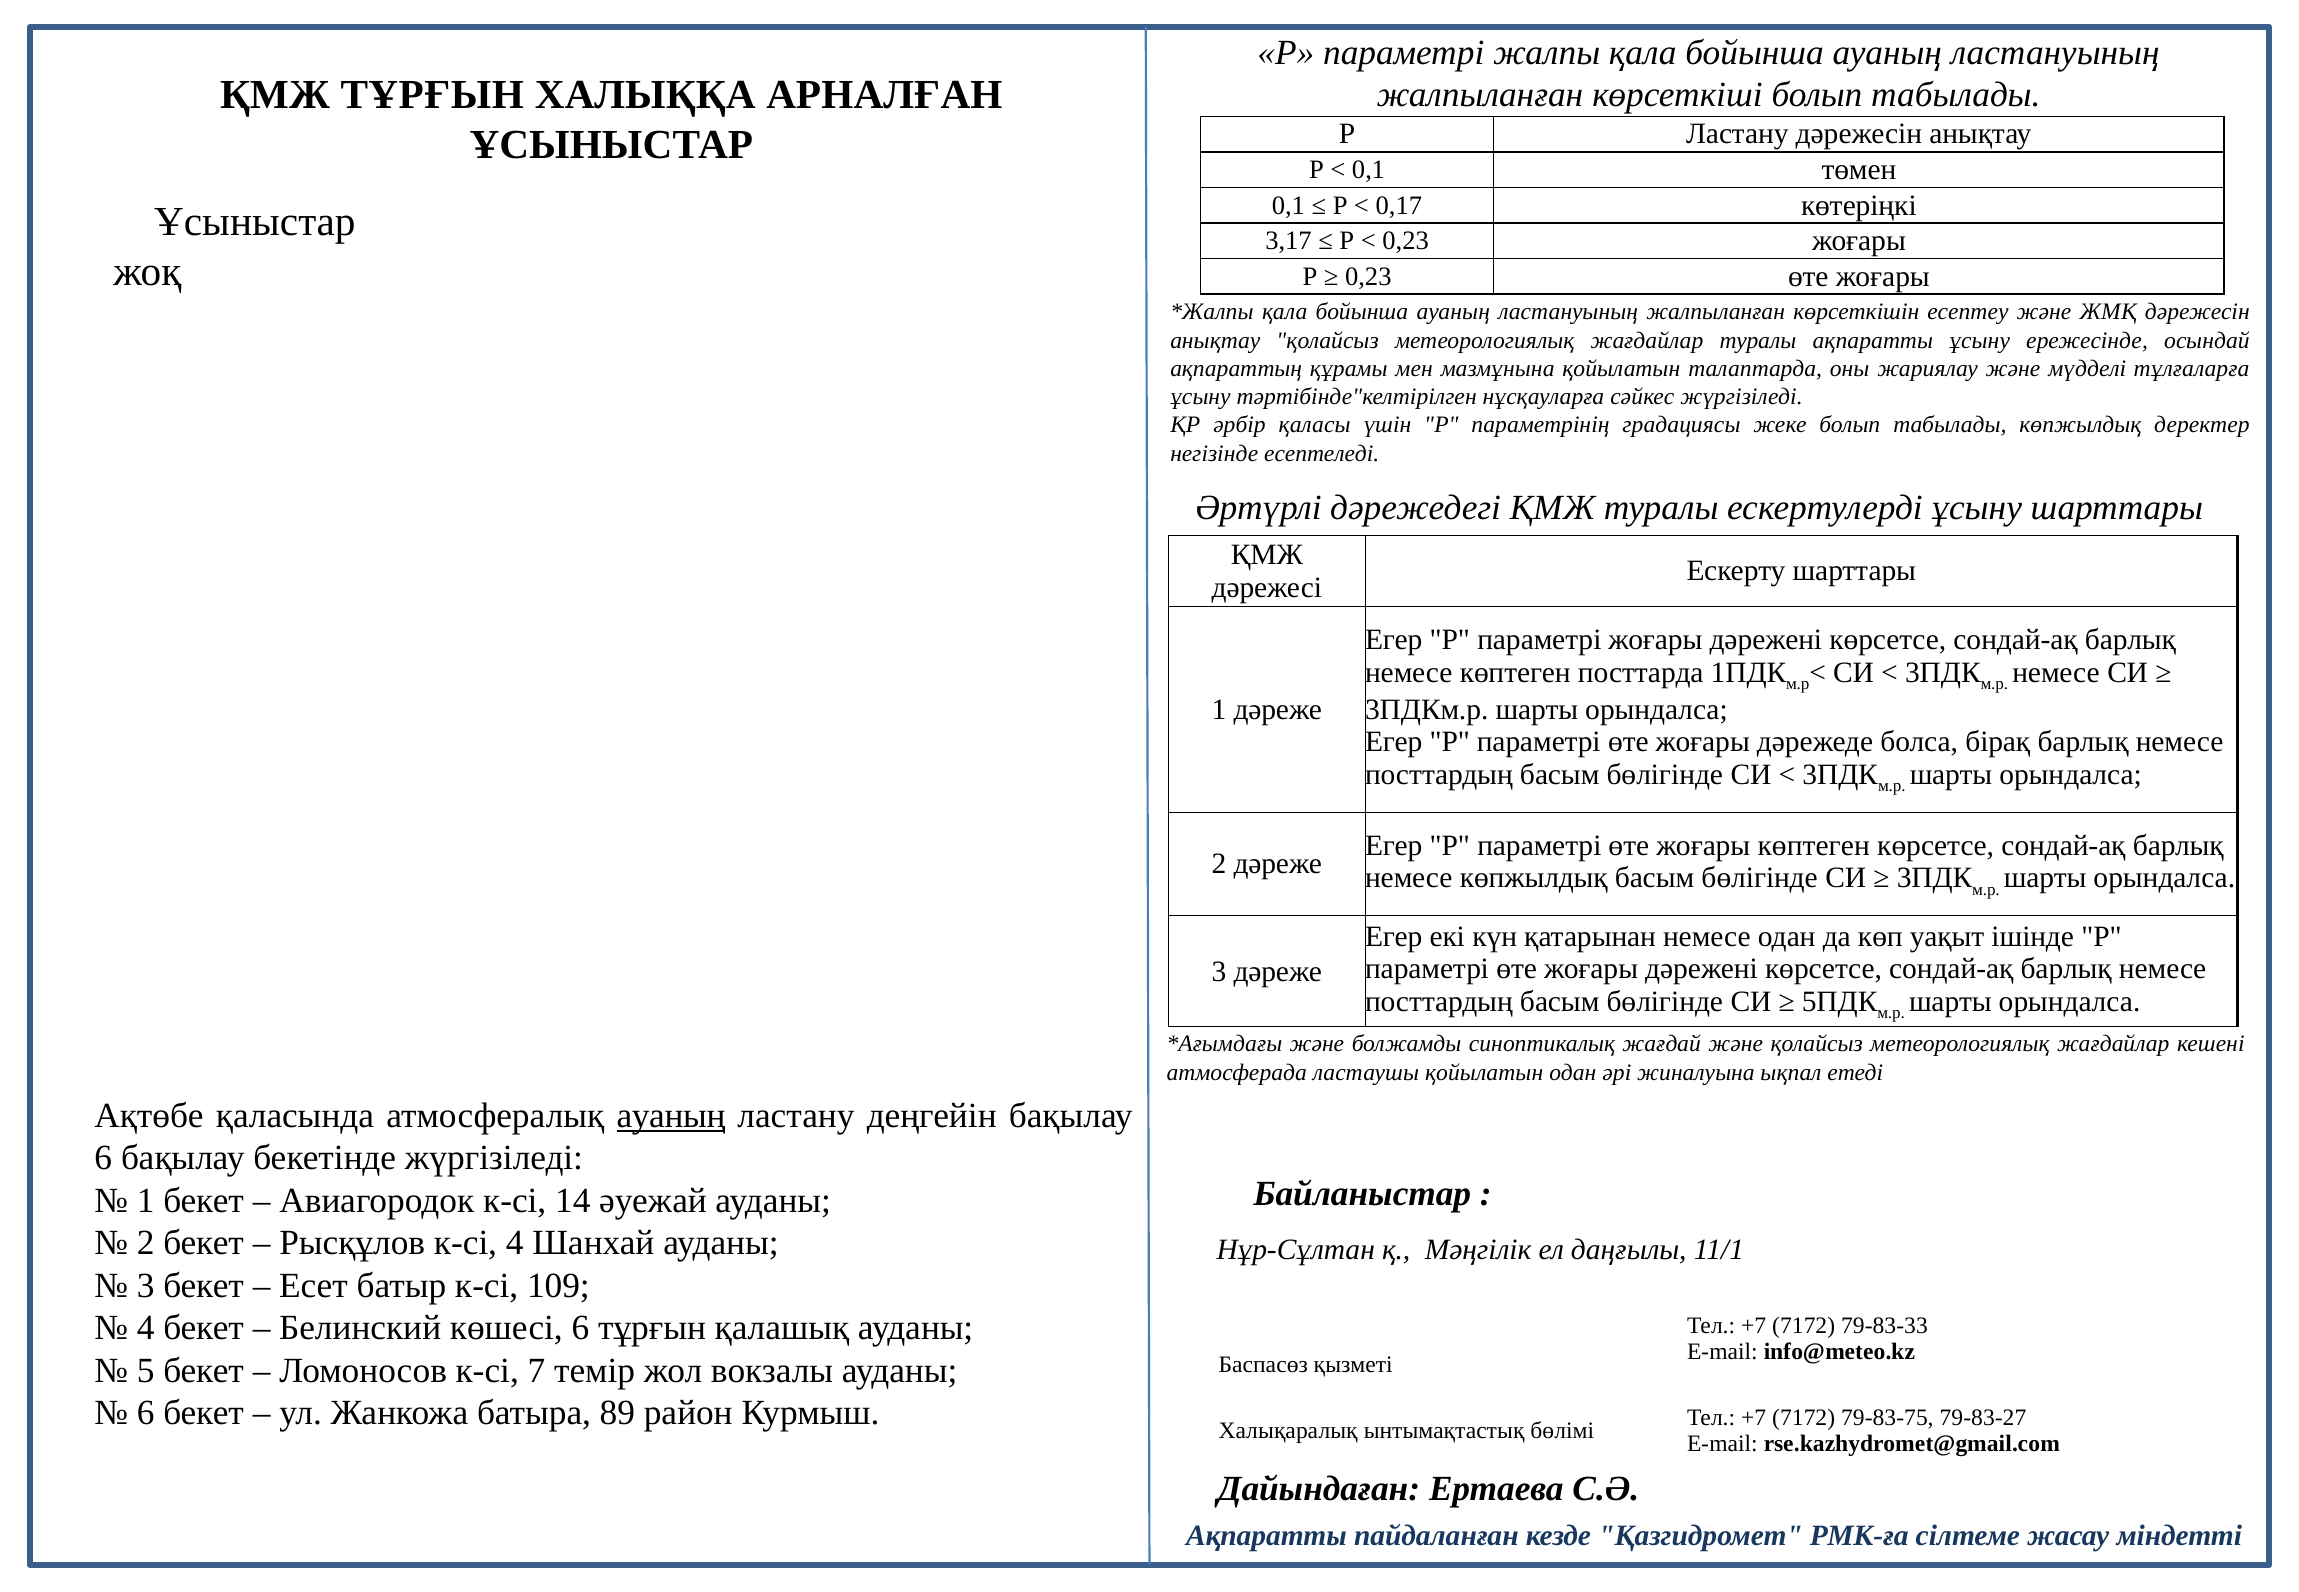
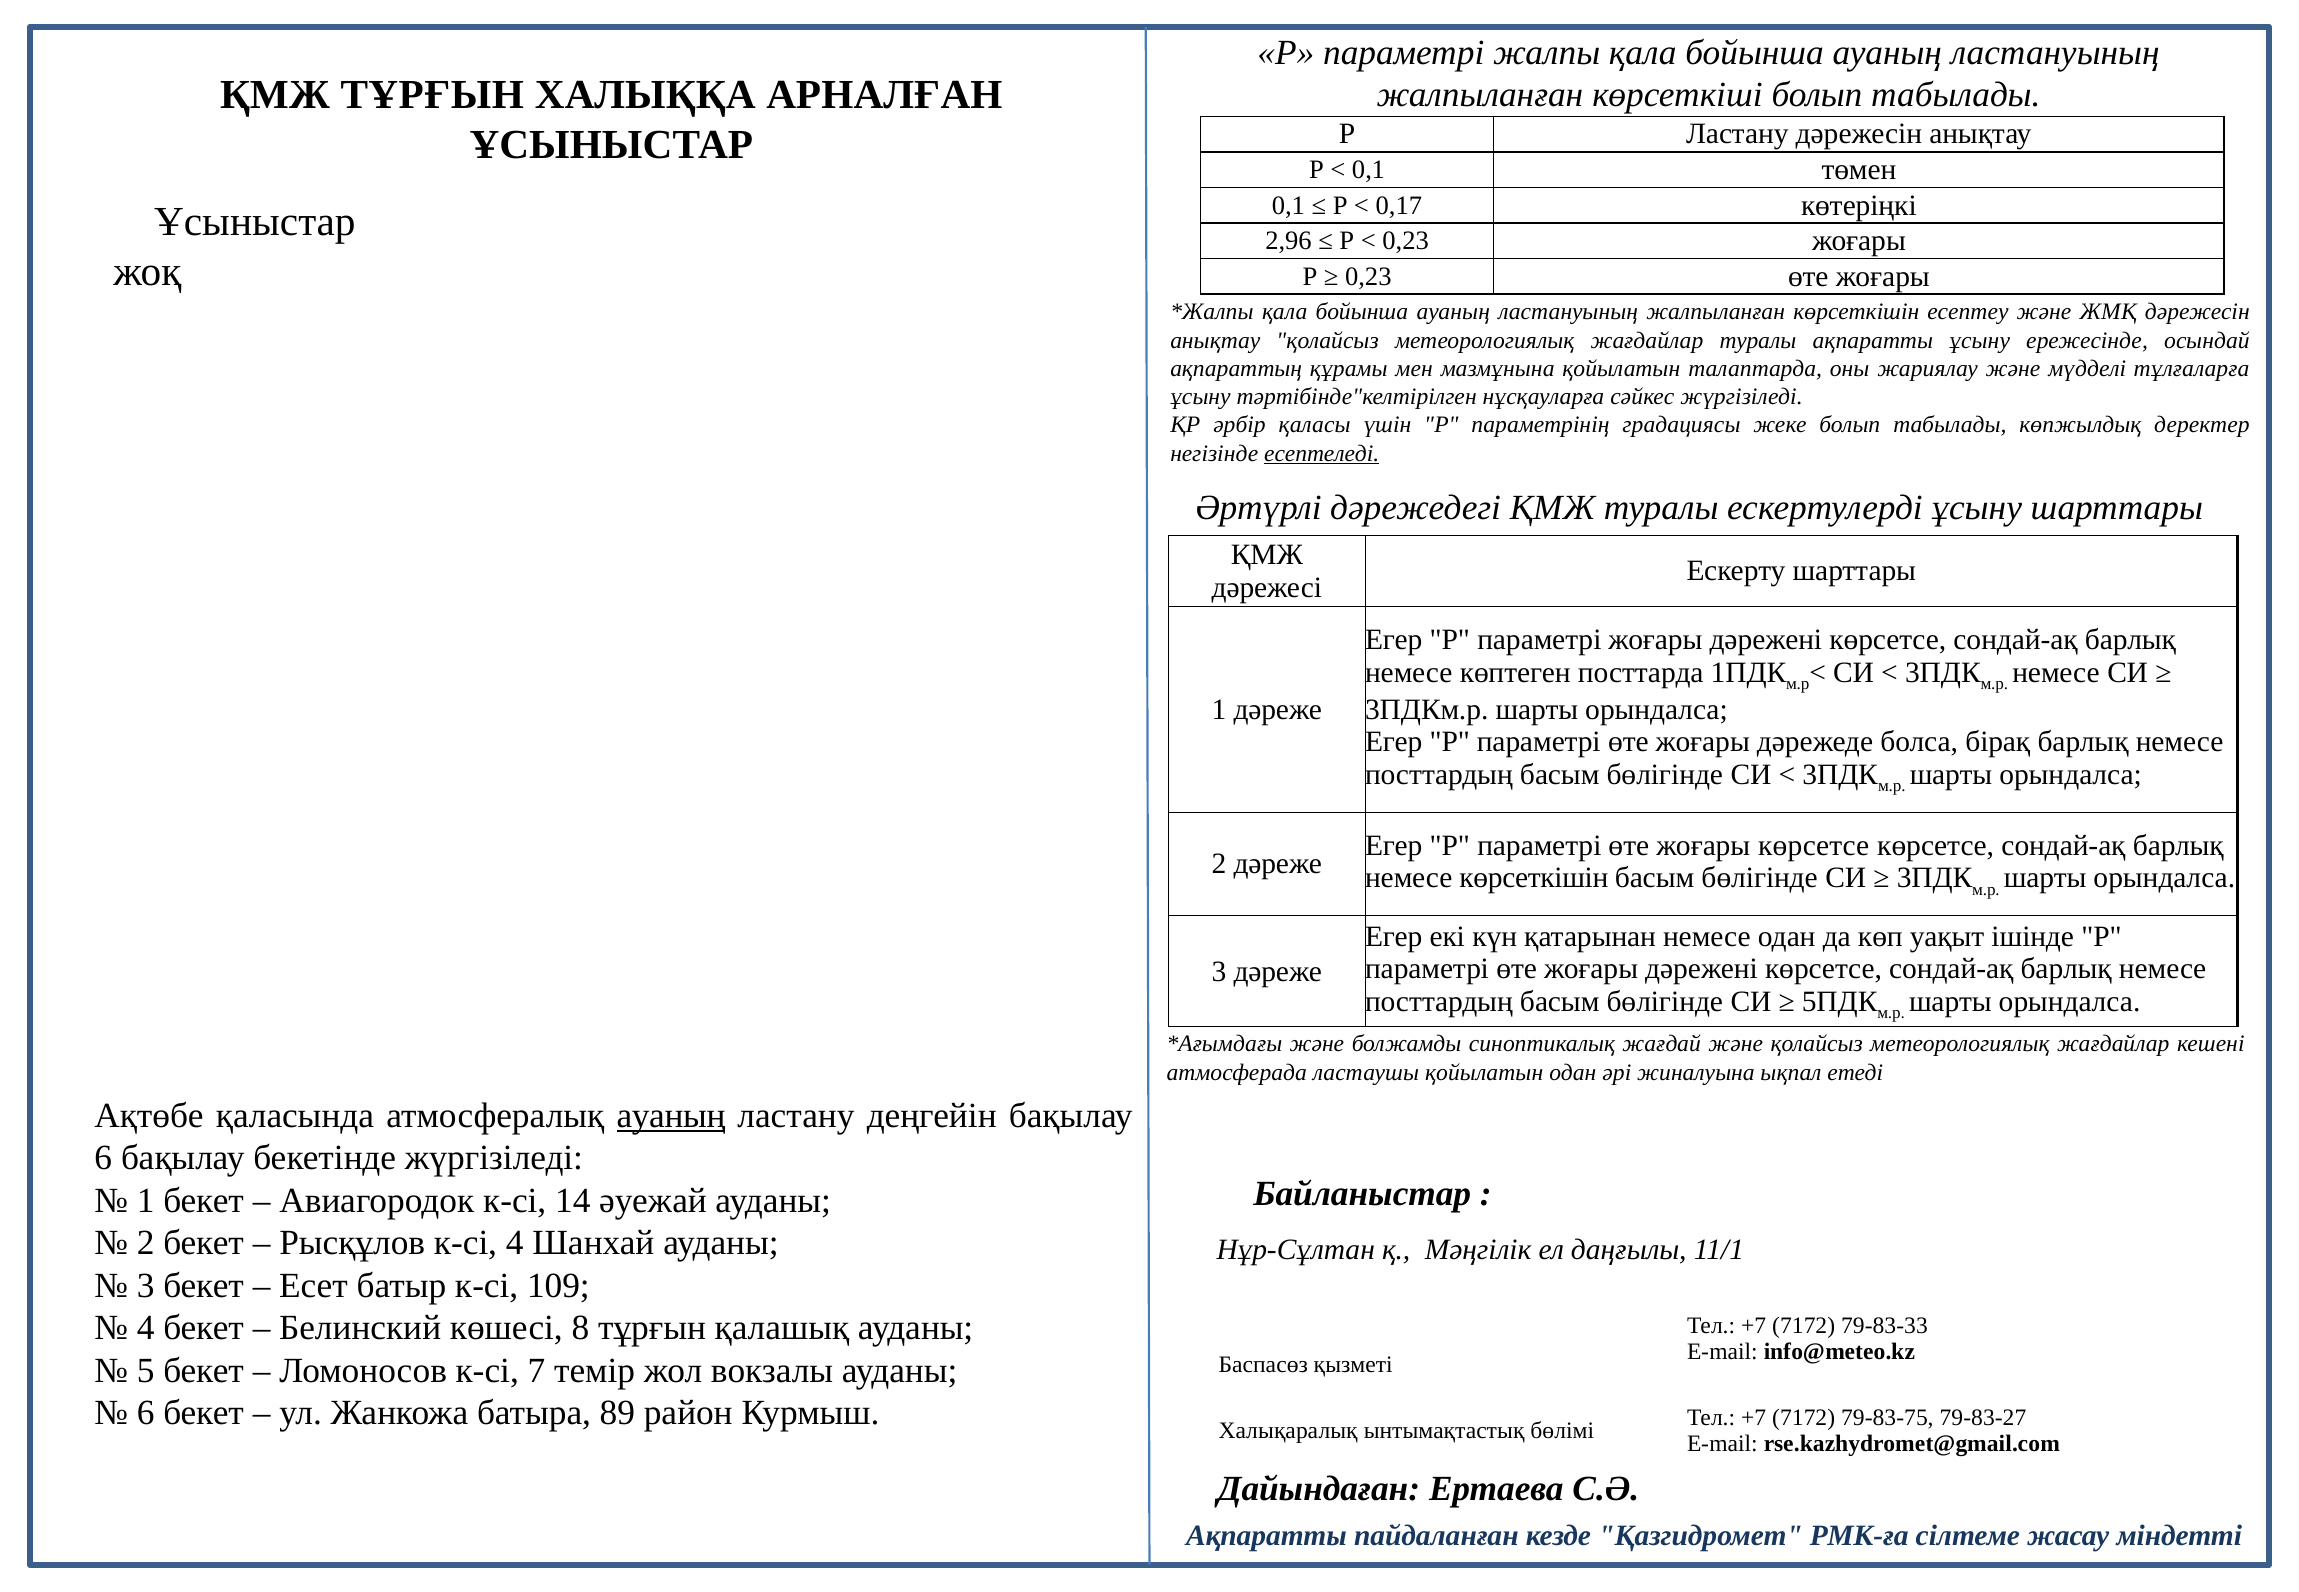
3,17: 3,17 -> 2,96
есептеледі underline: none -> present
жоғары көптеген: көптеген -> көрсетсе
немесе көпжылдық: көпжылдық -> көрсеткішін
көшесі 6: 6 -> 8
